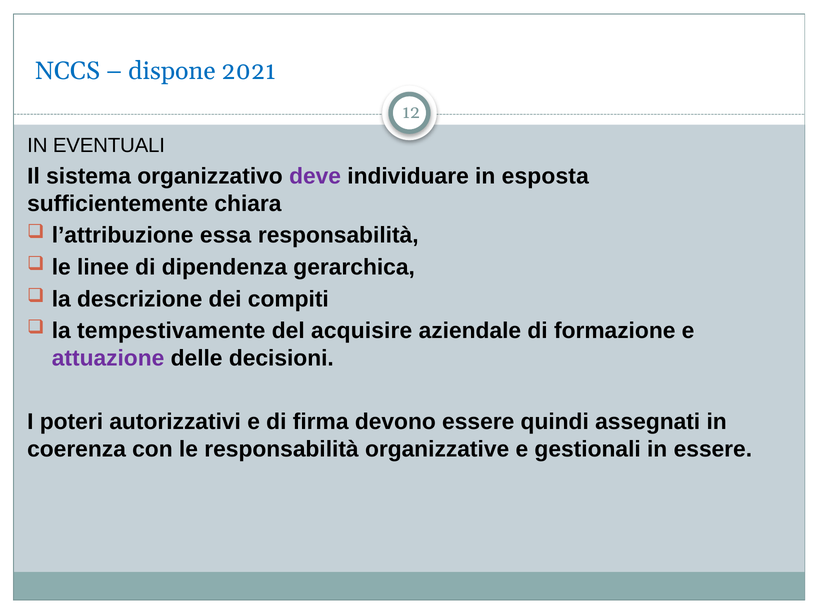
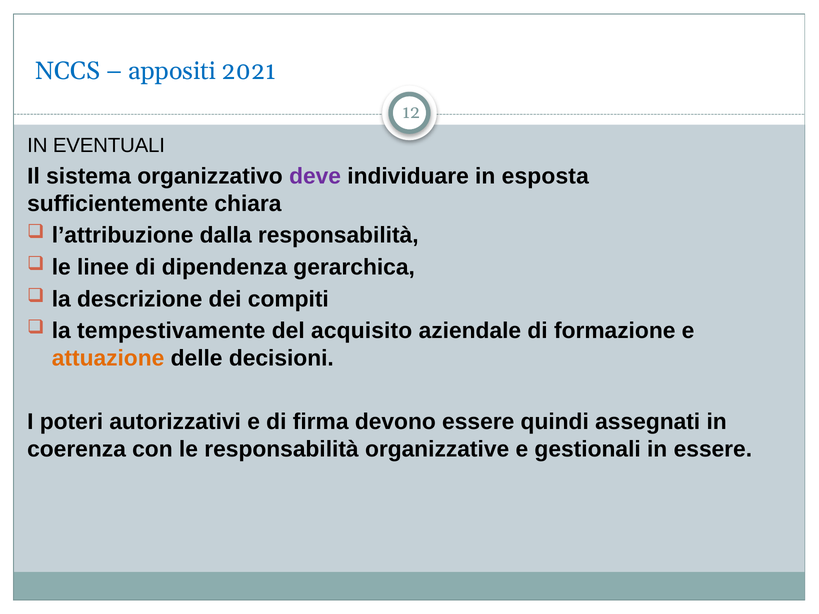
dispone: dispone -> appositi
essa: essa -> dalla
acquisire: acquisire -> acquisito
attuazione colour: purple -> orange
